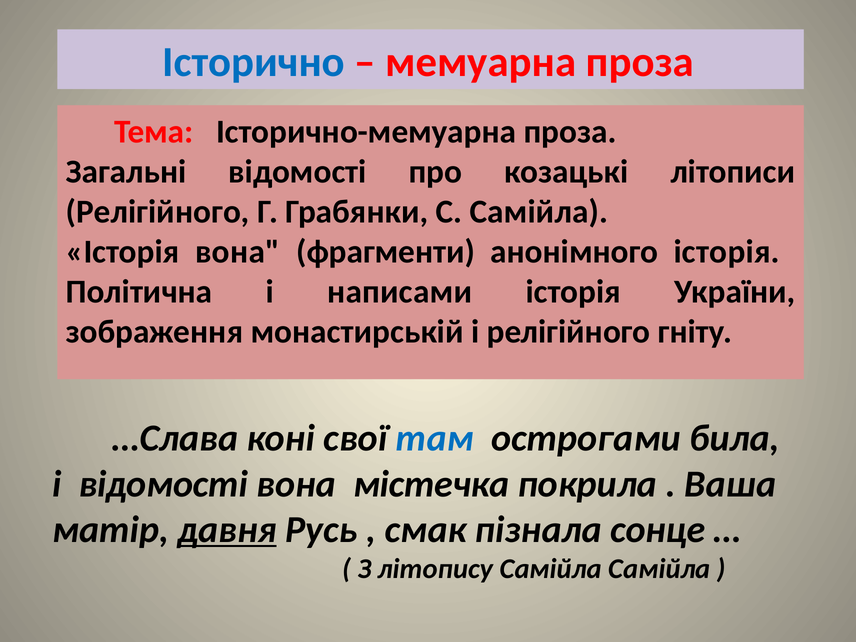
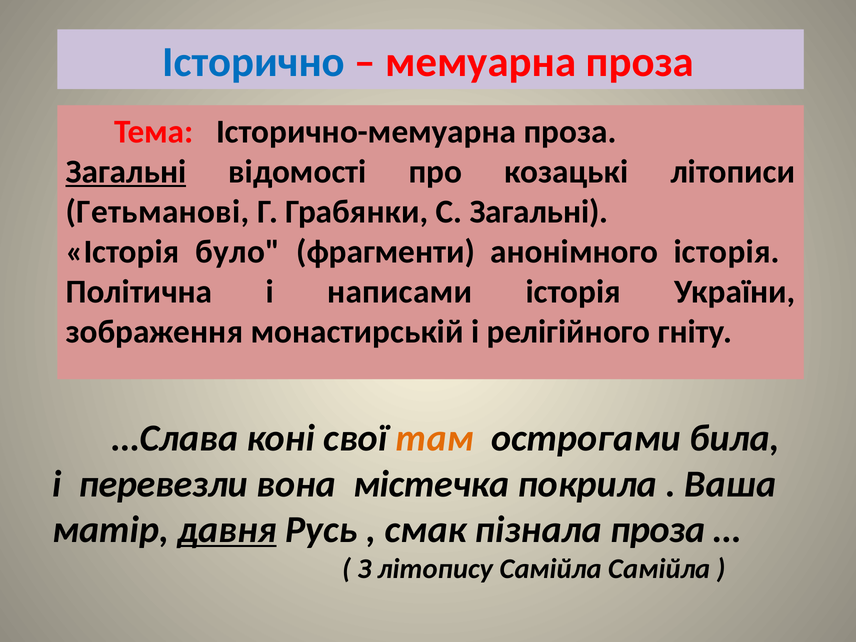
Загальні at (126, 172) underline: none -> present
Релігійного at (158, 212): Релігійного -> Гетьманові
С Самійла: Самійла -> Загальні
Історія вона: вона -> було
там colour: blue -> orange
і відомості: відомості -> перевезли
пізнала сонце: сонце -> проза
